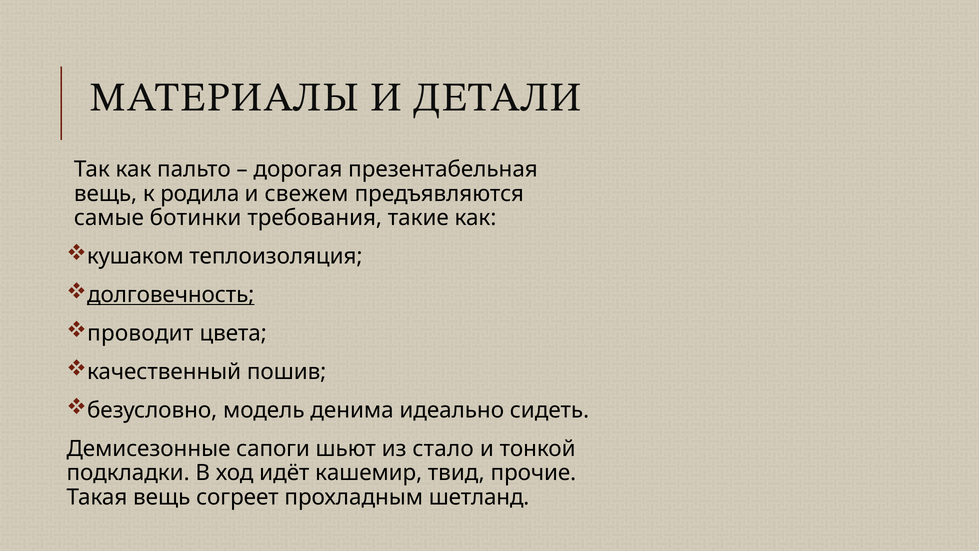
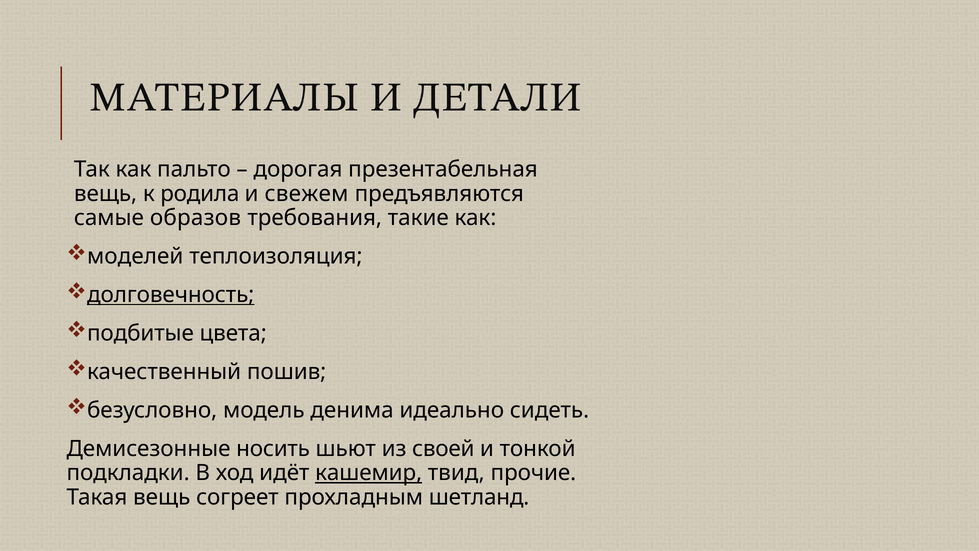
ботинки: ботинки -> образов
кушаком: кушаком -> моделей
проводит: проводит -> подбитые
сапоги: сапоги -> носить
стало: стало -> своей
кашемир underline: none -> present
